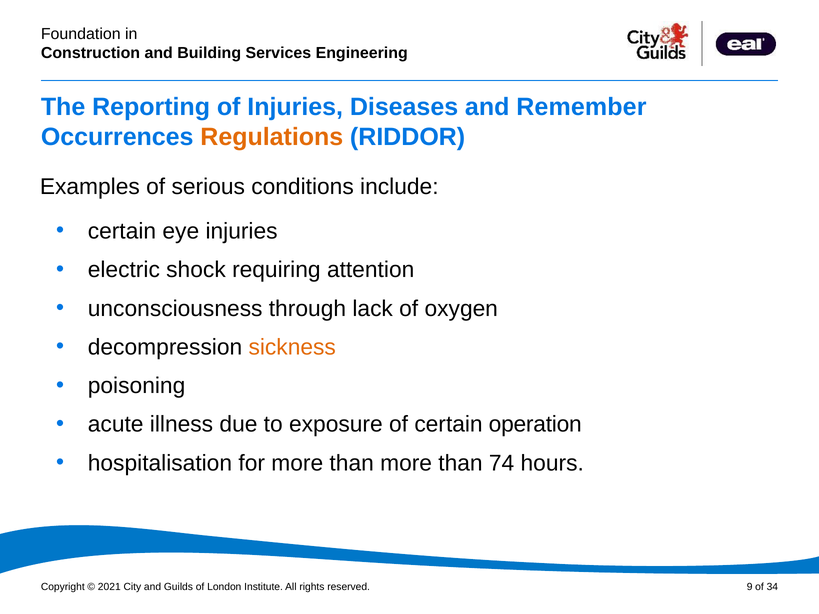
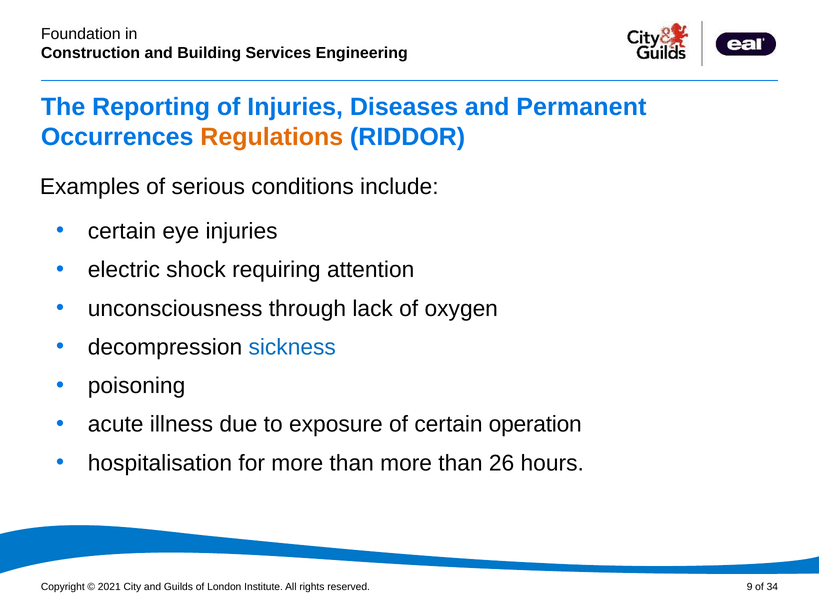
Remember: Remember -> Permanent
sickness colour: orange -> blue
74: 74 -> 26
